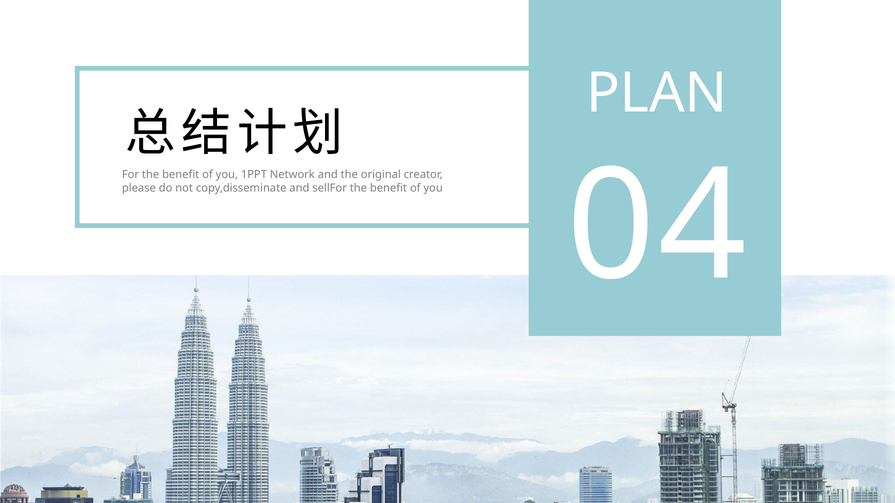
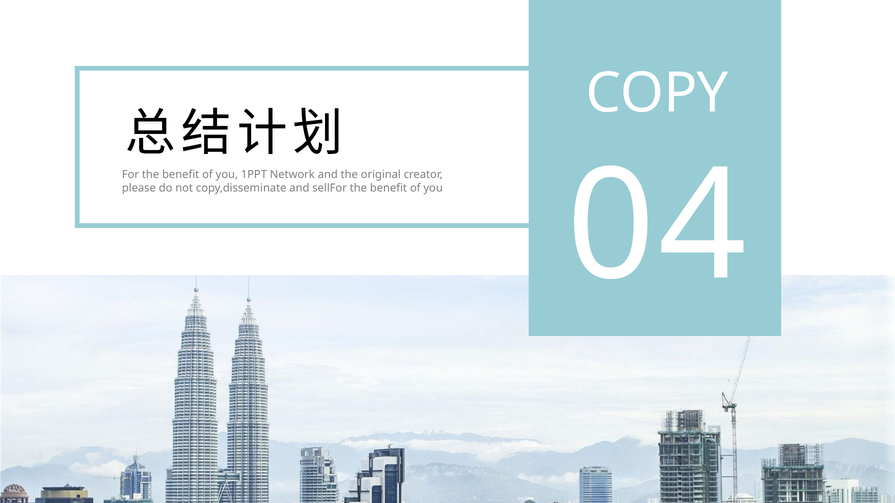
PLAN: PLAN -> COPY
